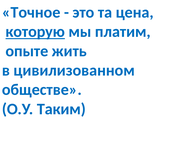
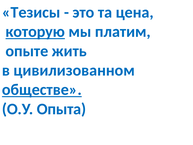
Точное: Точное -> Тезисы
обществе underline: none -> present
Таким: Таким -> Опыта
